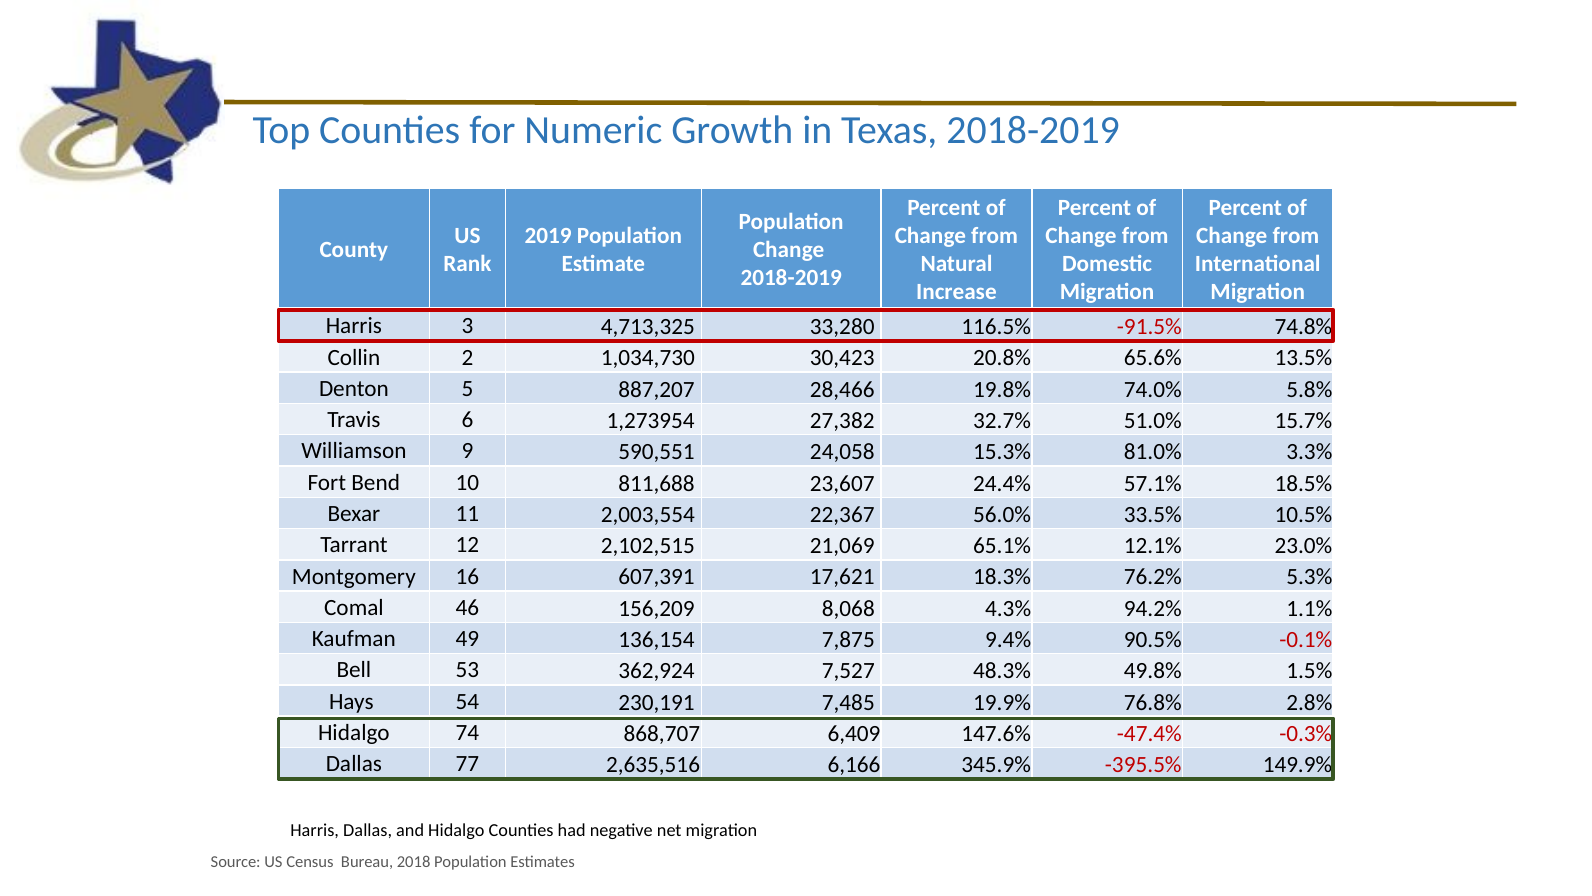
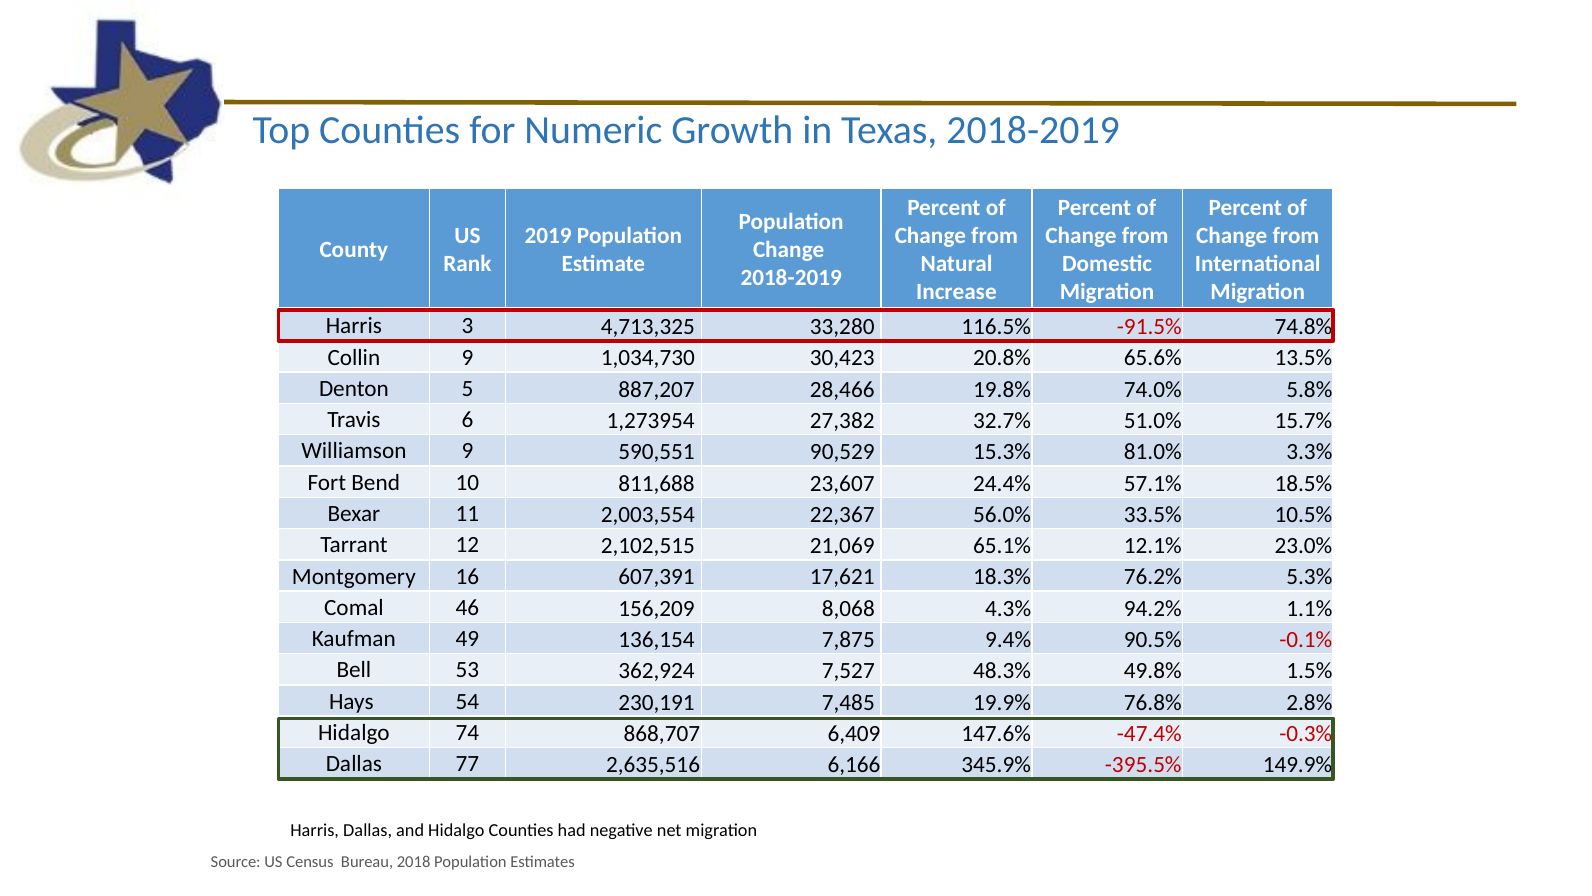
Collin 2: 2 -> 9
24,058: 24,058 -> 90,529
